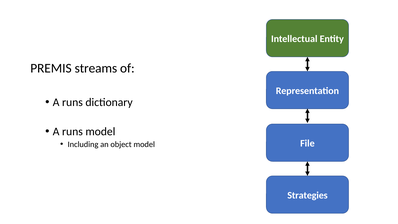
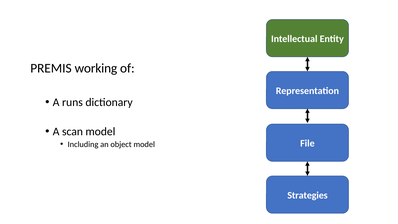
streams: streams -> working
runs at (72, 131): runs -> scan
